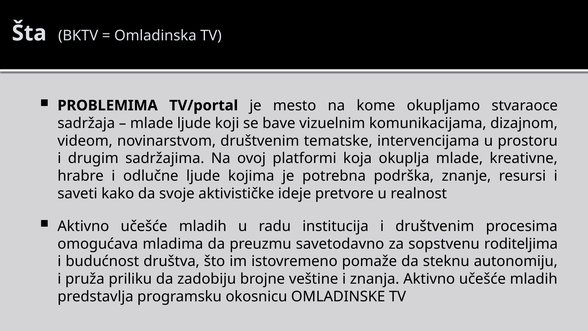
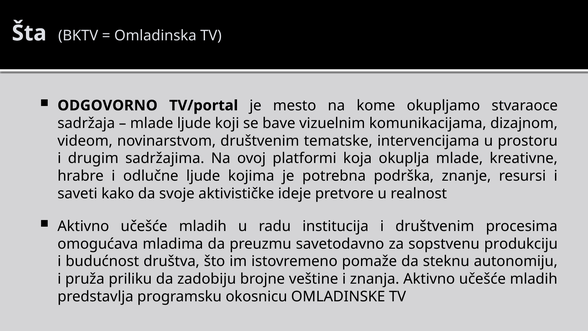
PROBLEMIMA: PROBLEMIMA -> ODGOVORNO
roditeljima: roditeljima -> produkciju
